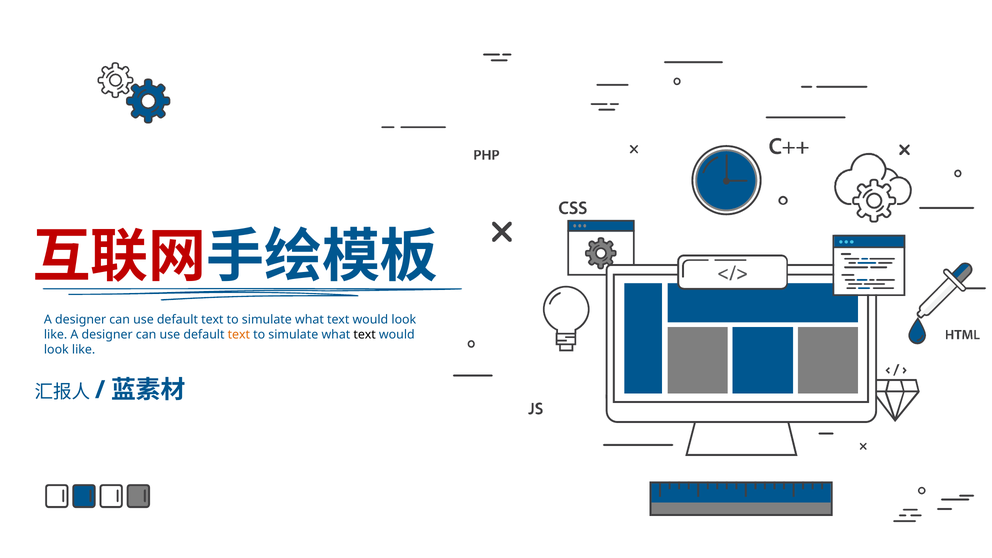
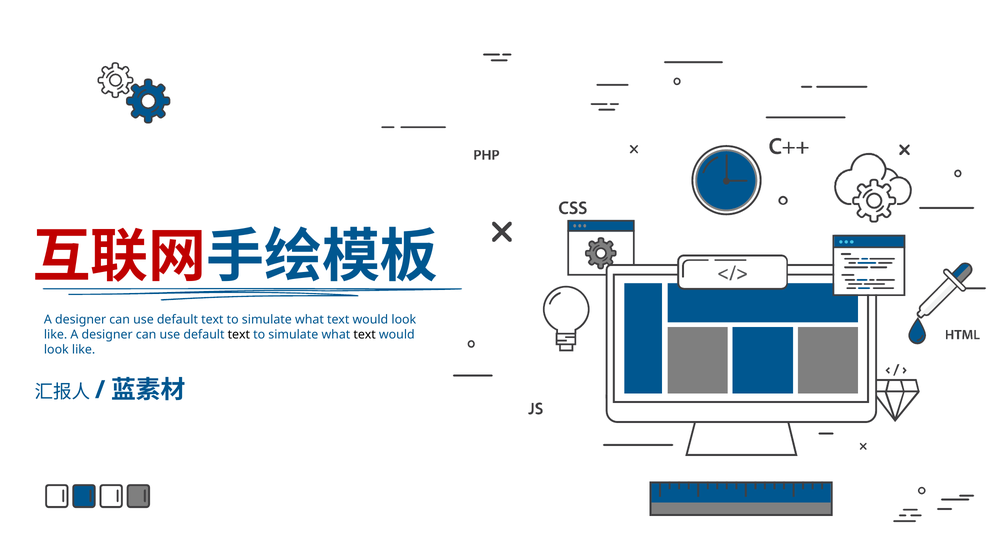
text at (239, 335) colour: orange -> black
